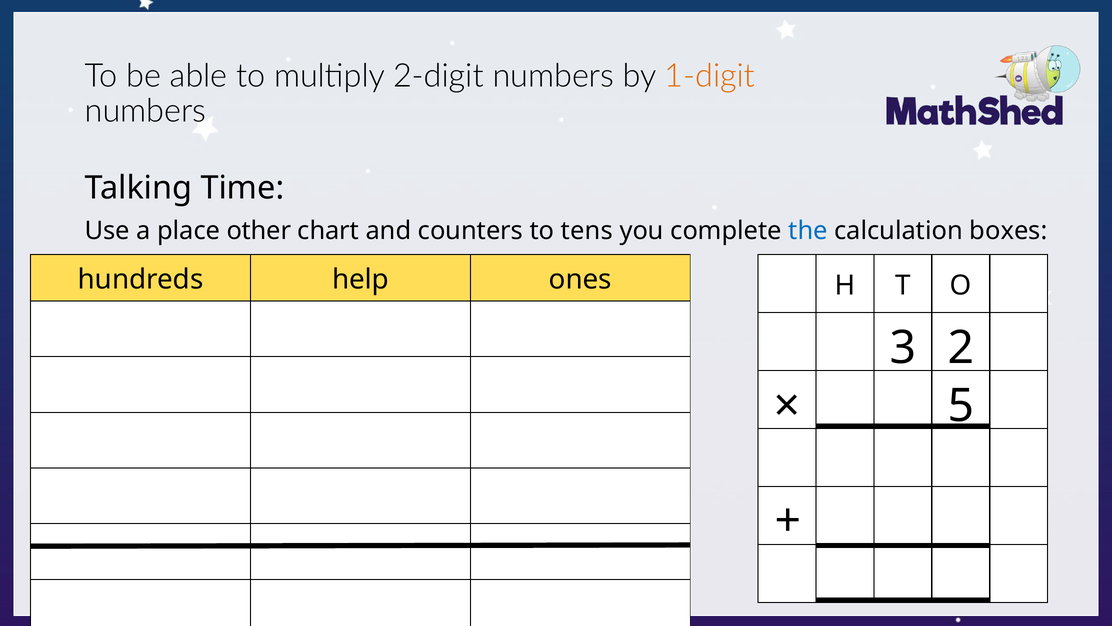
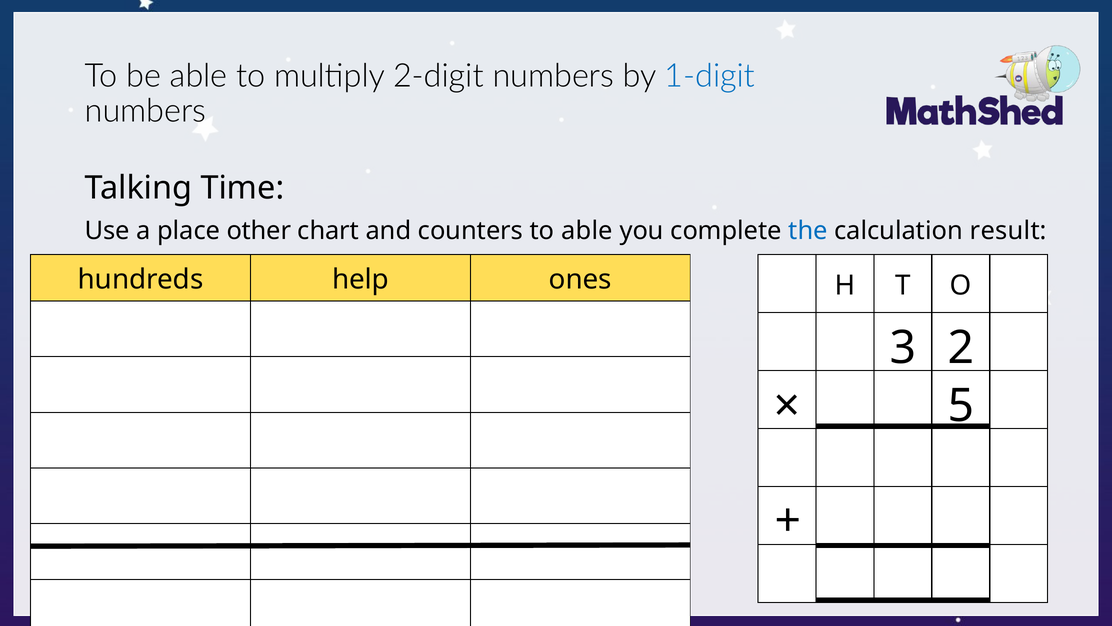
1-digit colour: orange -> blue
to tens: tens -> able
boxes: boxes -> result
